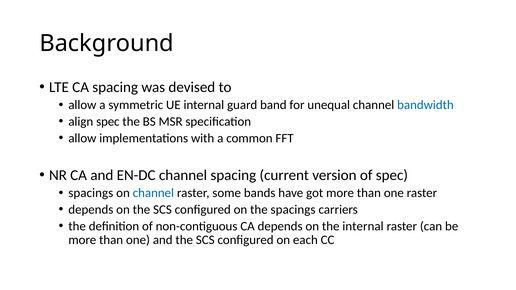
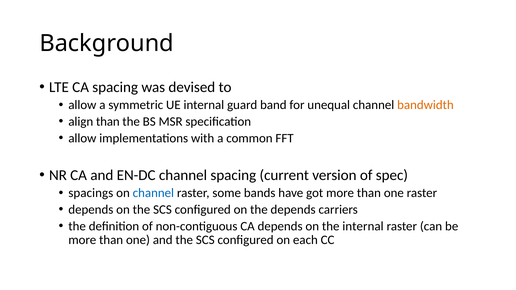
bandwidth colour: blue -> orange
align spec: spec -> than
the spacings: spacings -> depends
